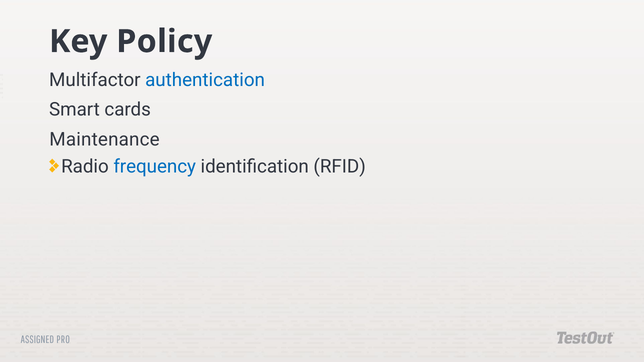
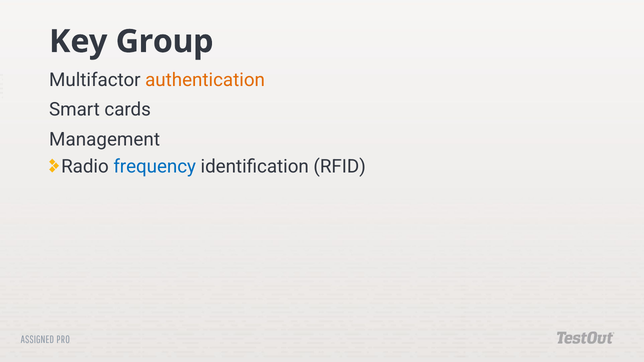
Policy: Policy -> Group
authentication colour: blue -> orange
Maintenance: Maintenance -> Management
